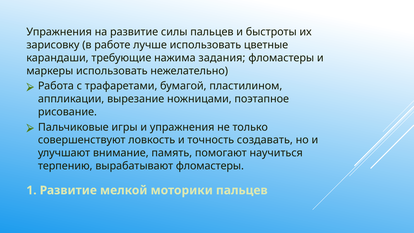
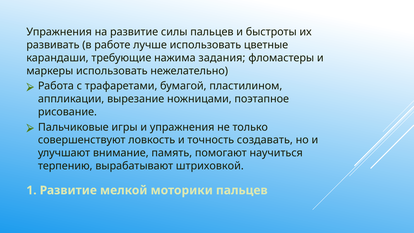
зарисовку: зарисовку -> развивать
вырабатывают фломастеры: фломастеры -> штриховкой
